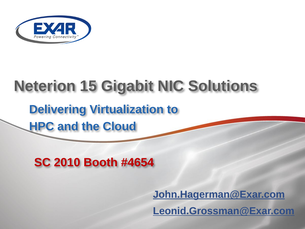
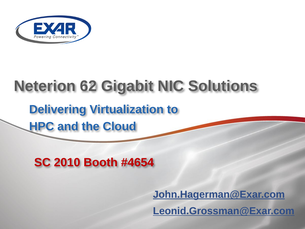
15: 15 -> 62
